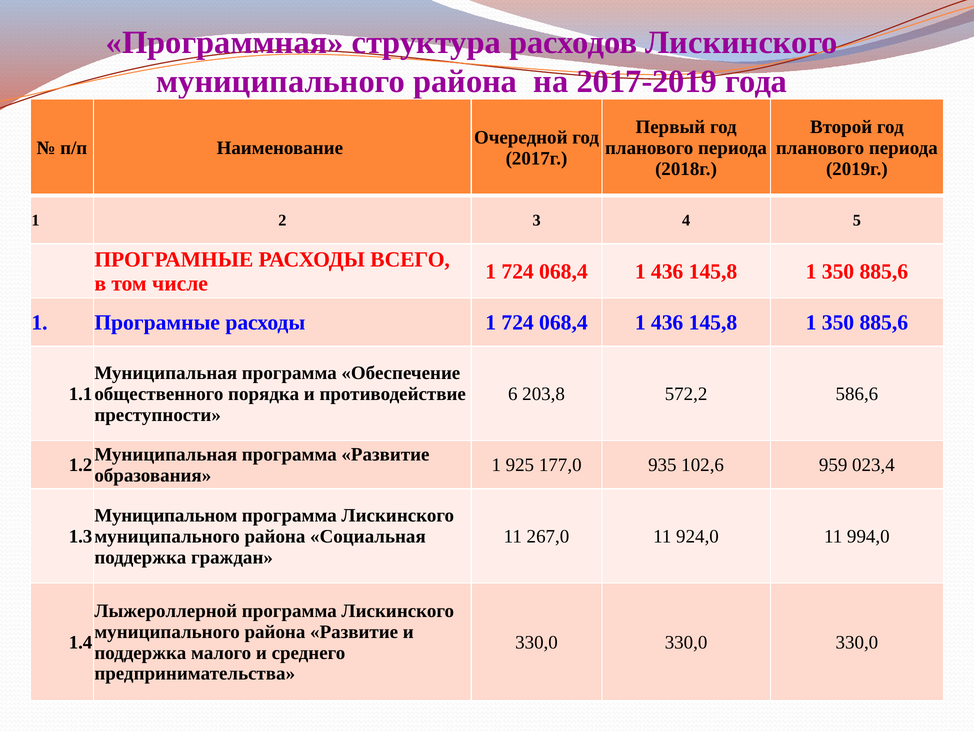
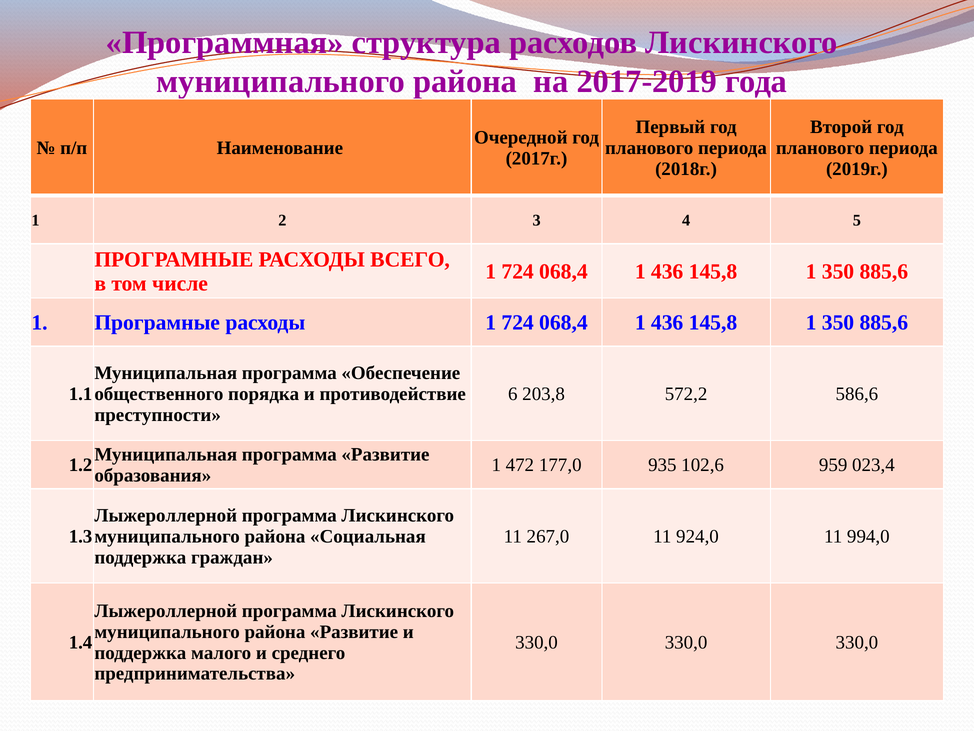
925: 925 -> 472
Муниципальном at (166, 515): Муниципальном -> Лыжероллерной
